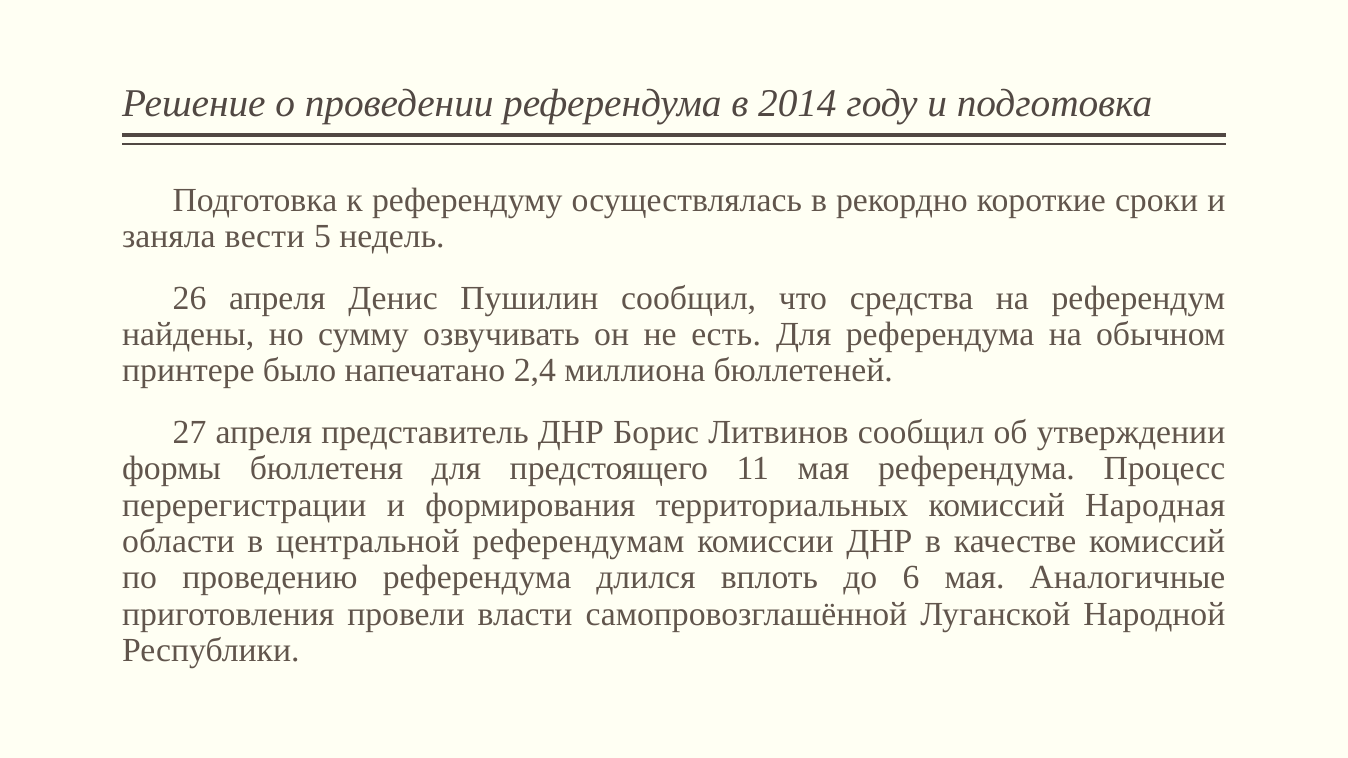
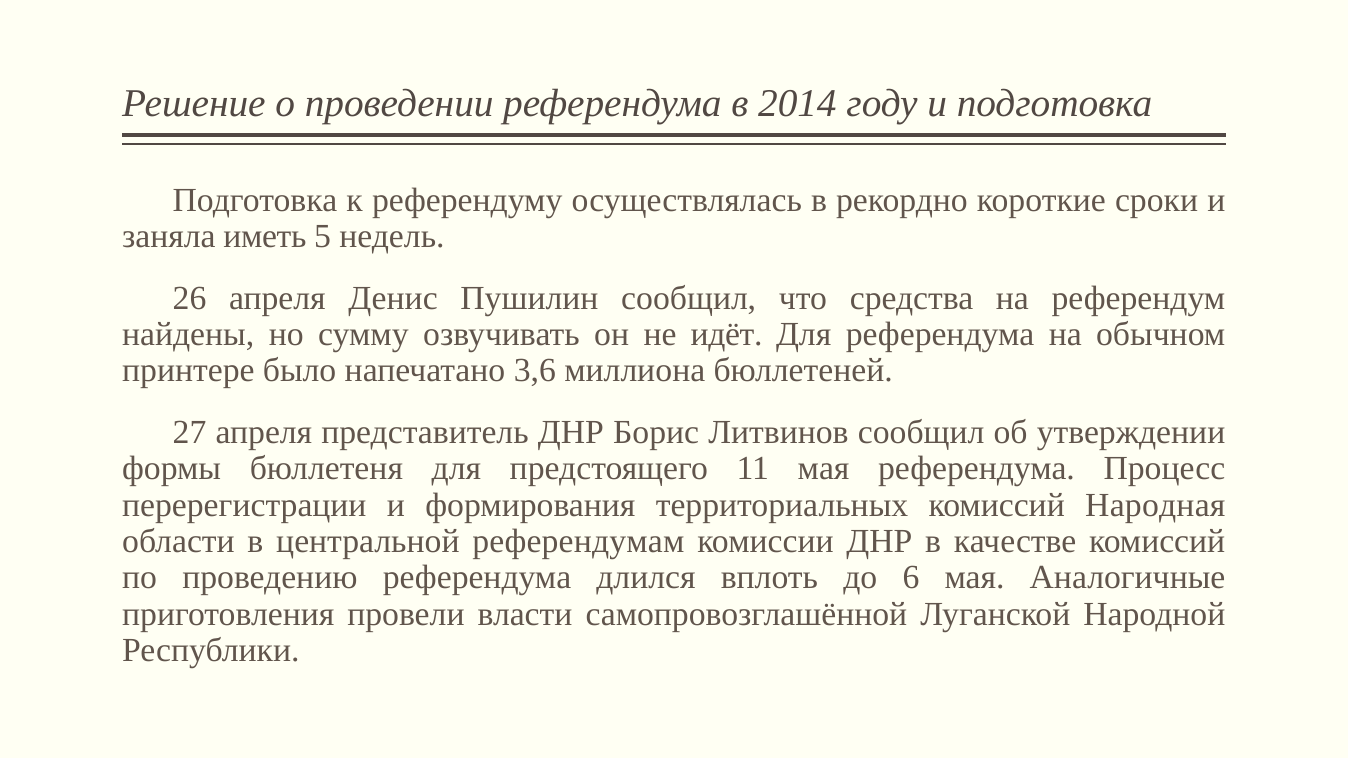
вести: вести -> иметь
есть: есть -> идёт
2,4: 2,4 -> 3,6
